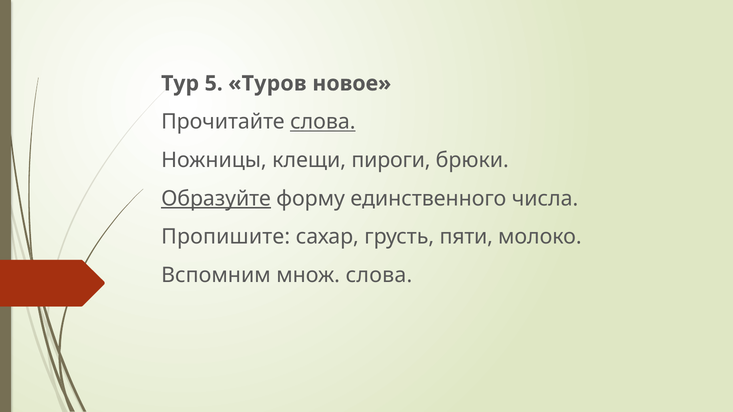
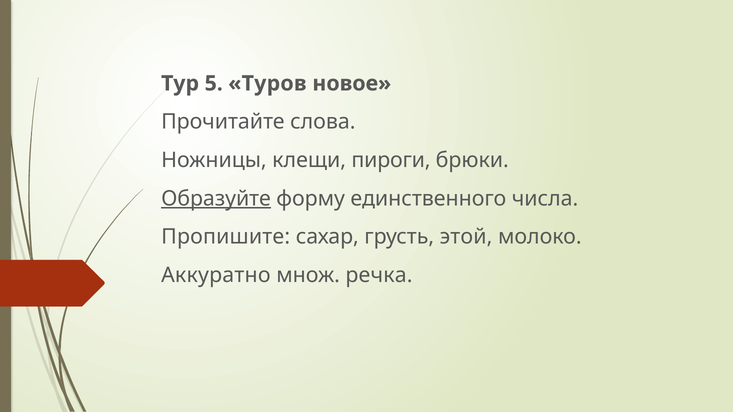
слова at (323, 122) underline: present -> none
пяти: пяти -> этой
Вспомним: Вспомним -> Аккуратно
множ слова: слова -> речка
